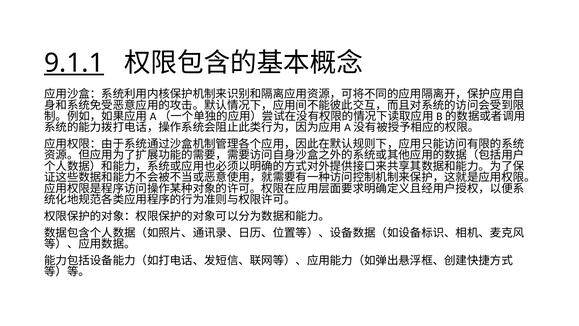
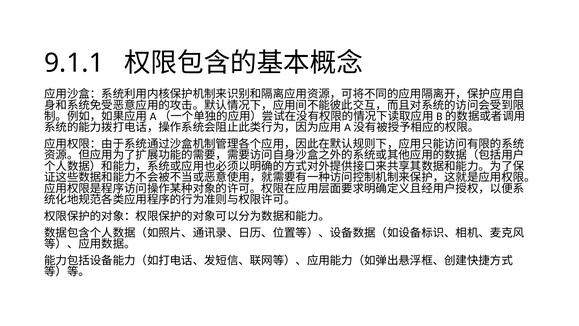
9.1.1 underline: present -> none
